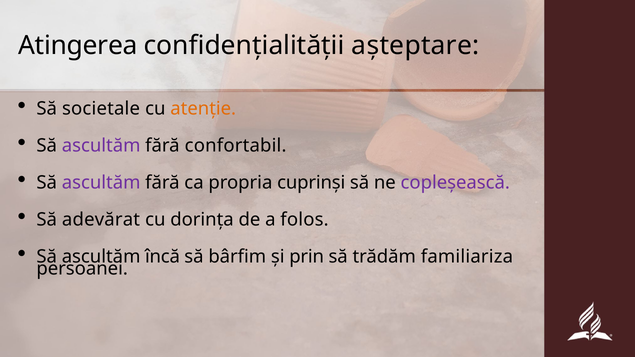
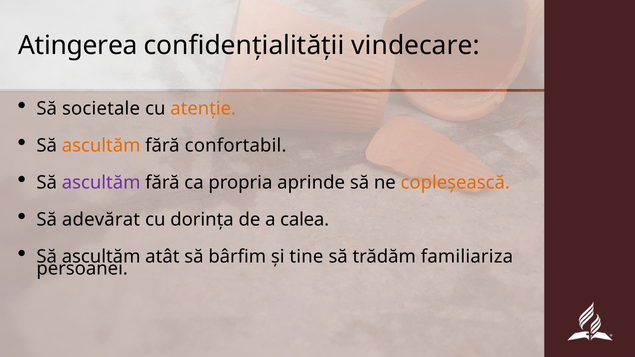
așteptare: așteptare -> vindecare
ascultăm at (101, 146) colour: purple -> orange
cuprinși: cuprinși -> aprinde
copleșească colour: purple -> orange
folos: folos -> calea
încă: încă -> atât
prin: prin -> tine
